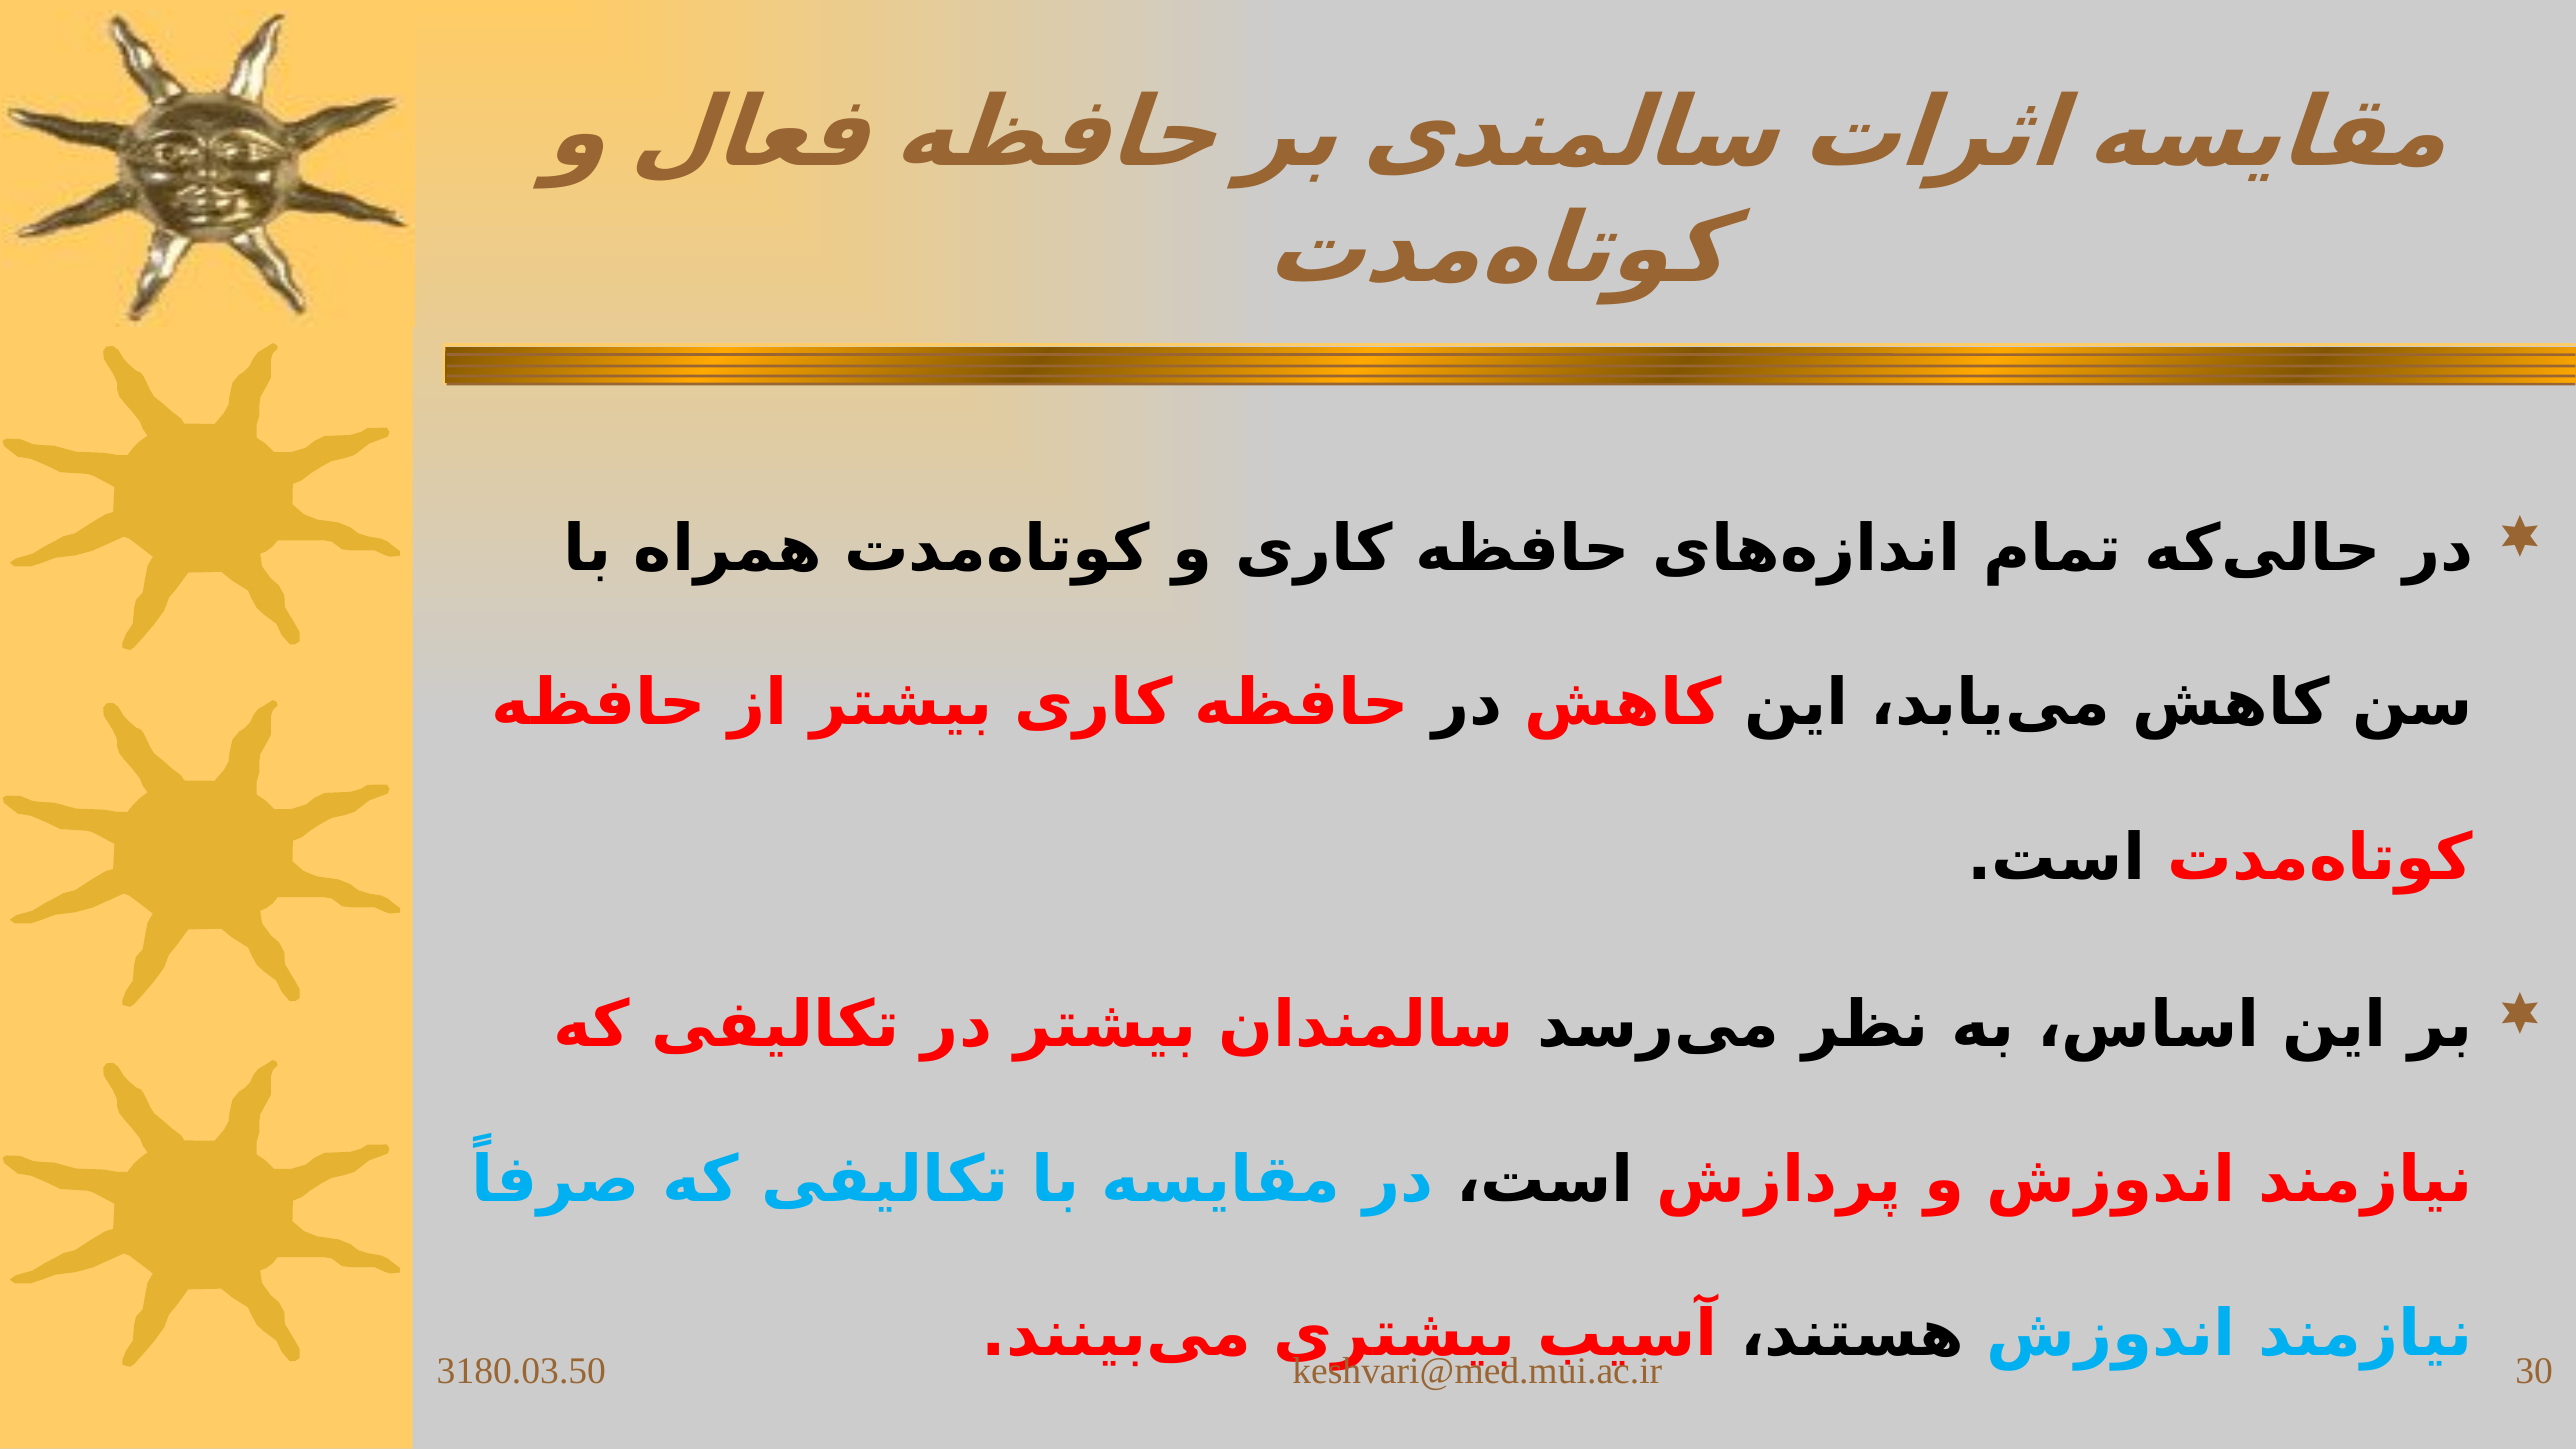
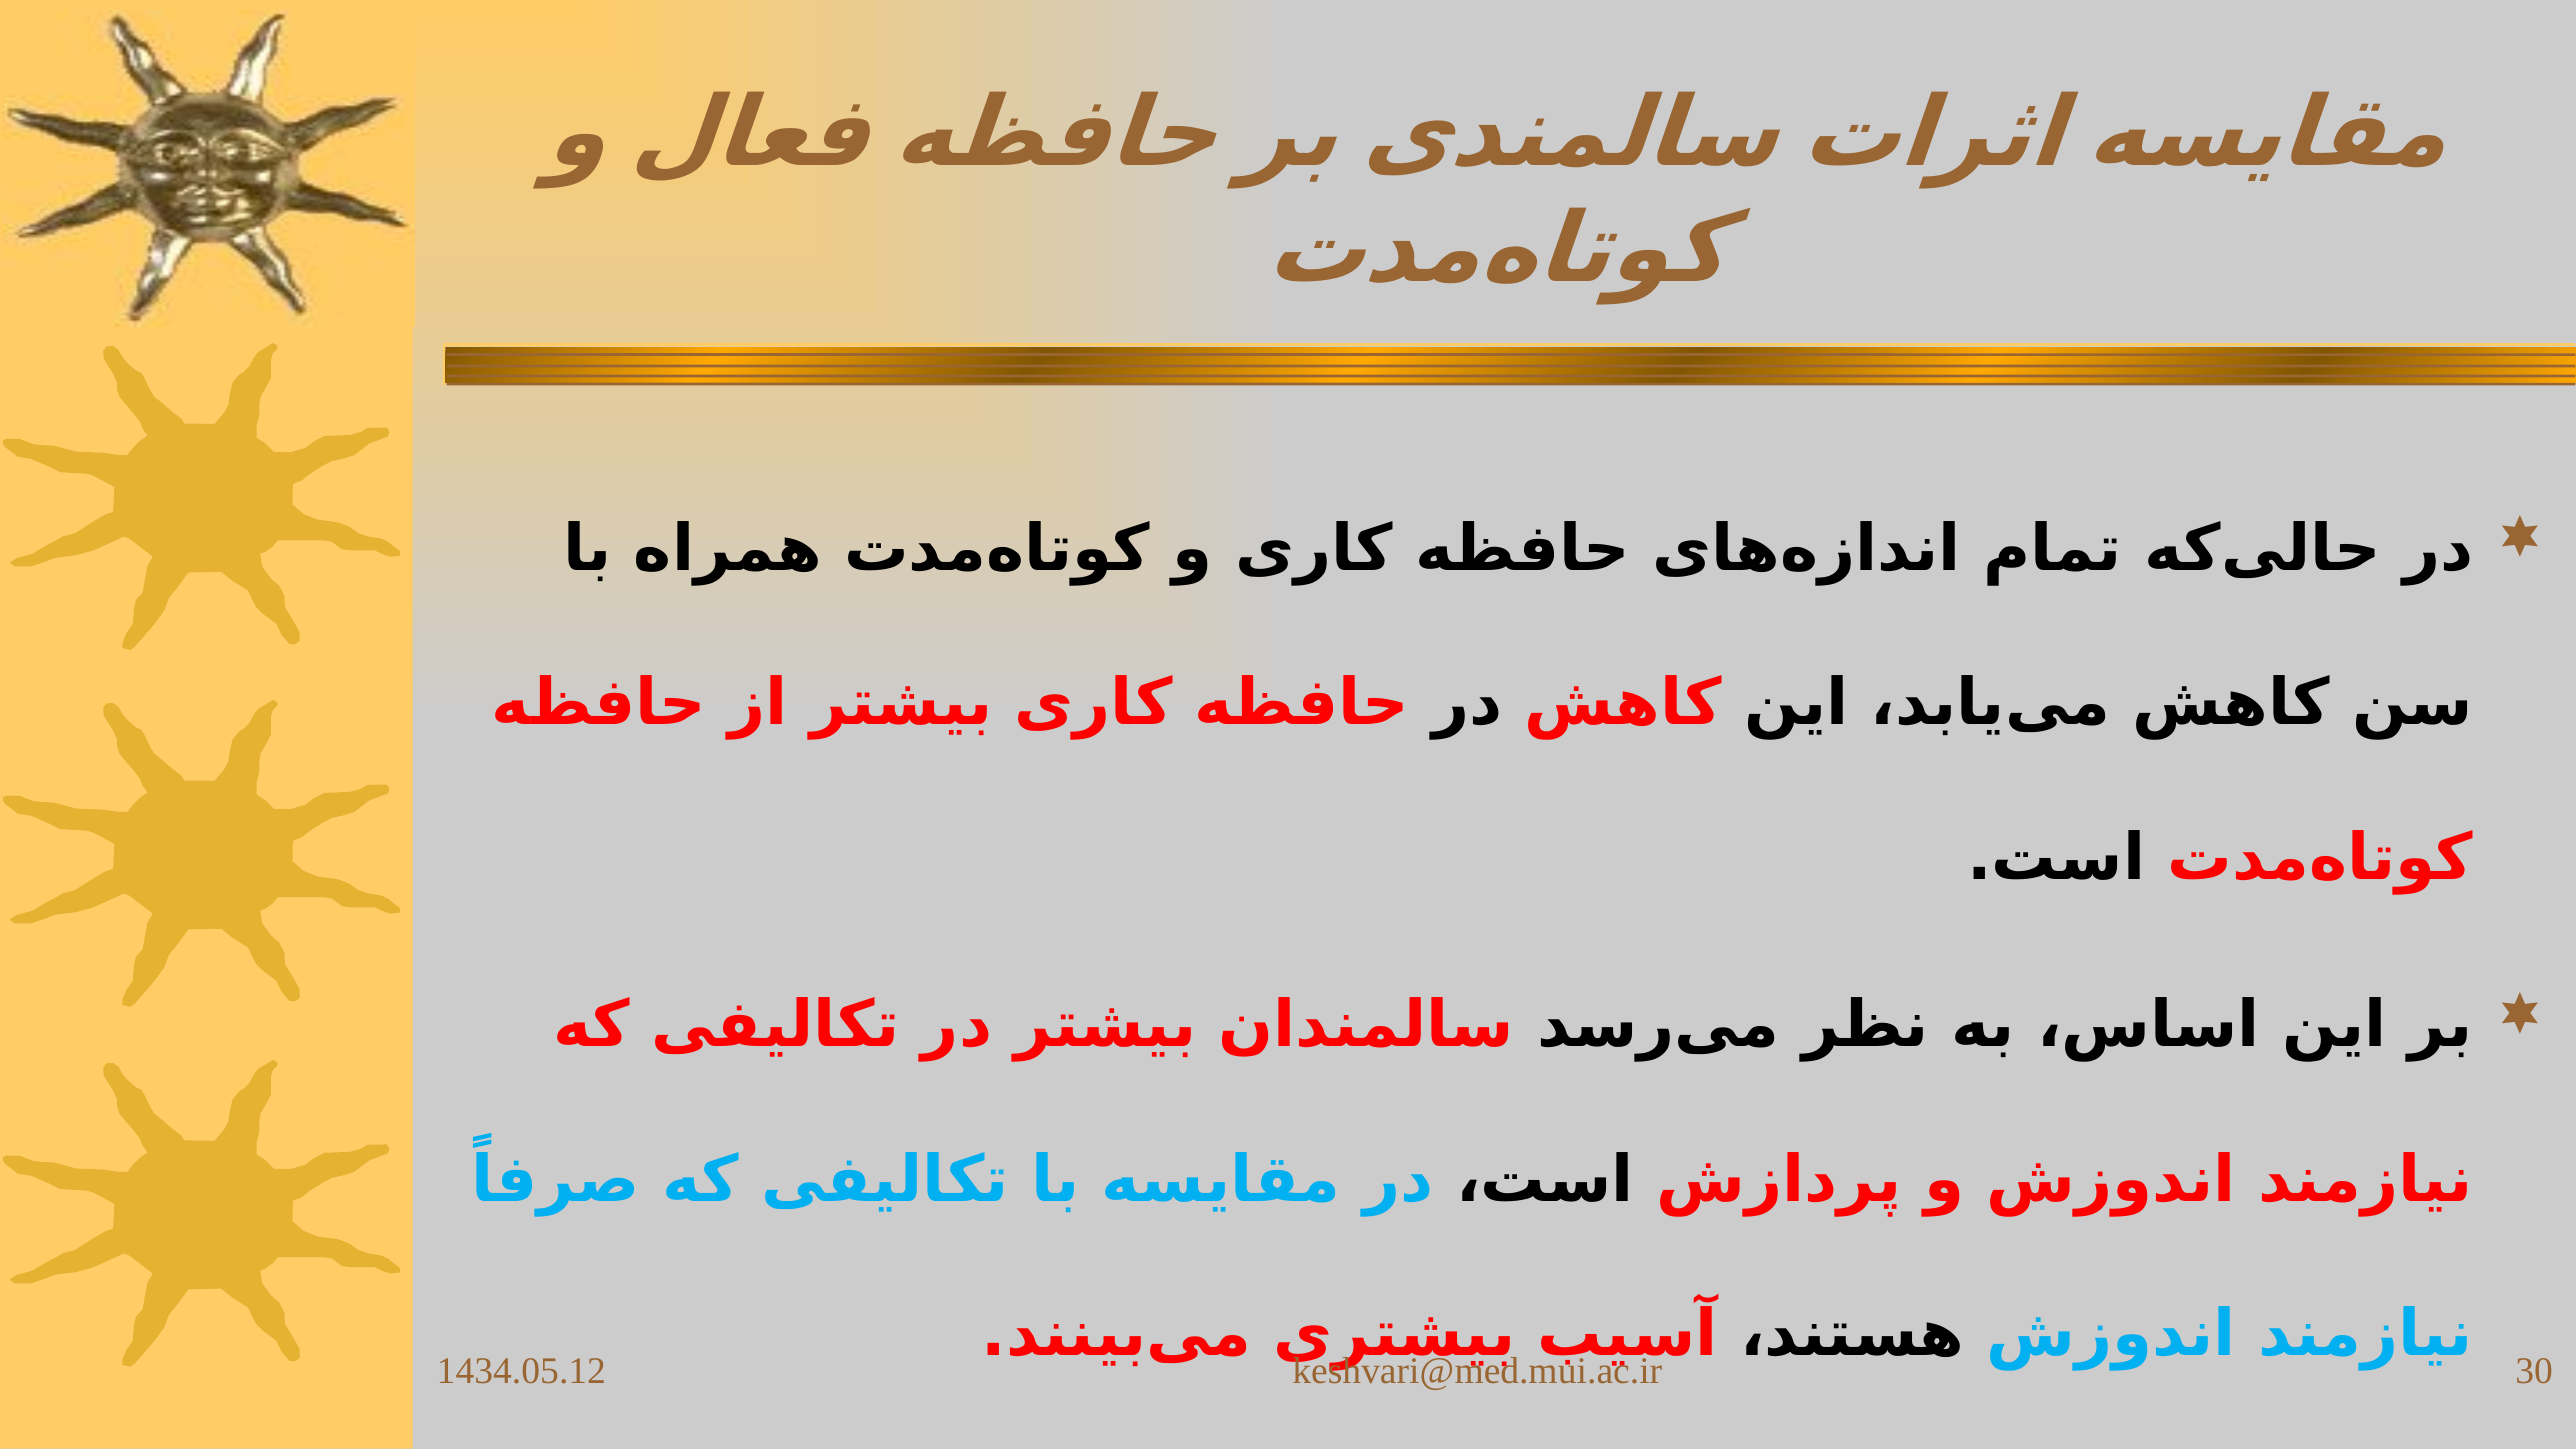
3180.03.50: 3180.03.50 -> 1434.05.12
